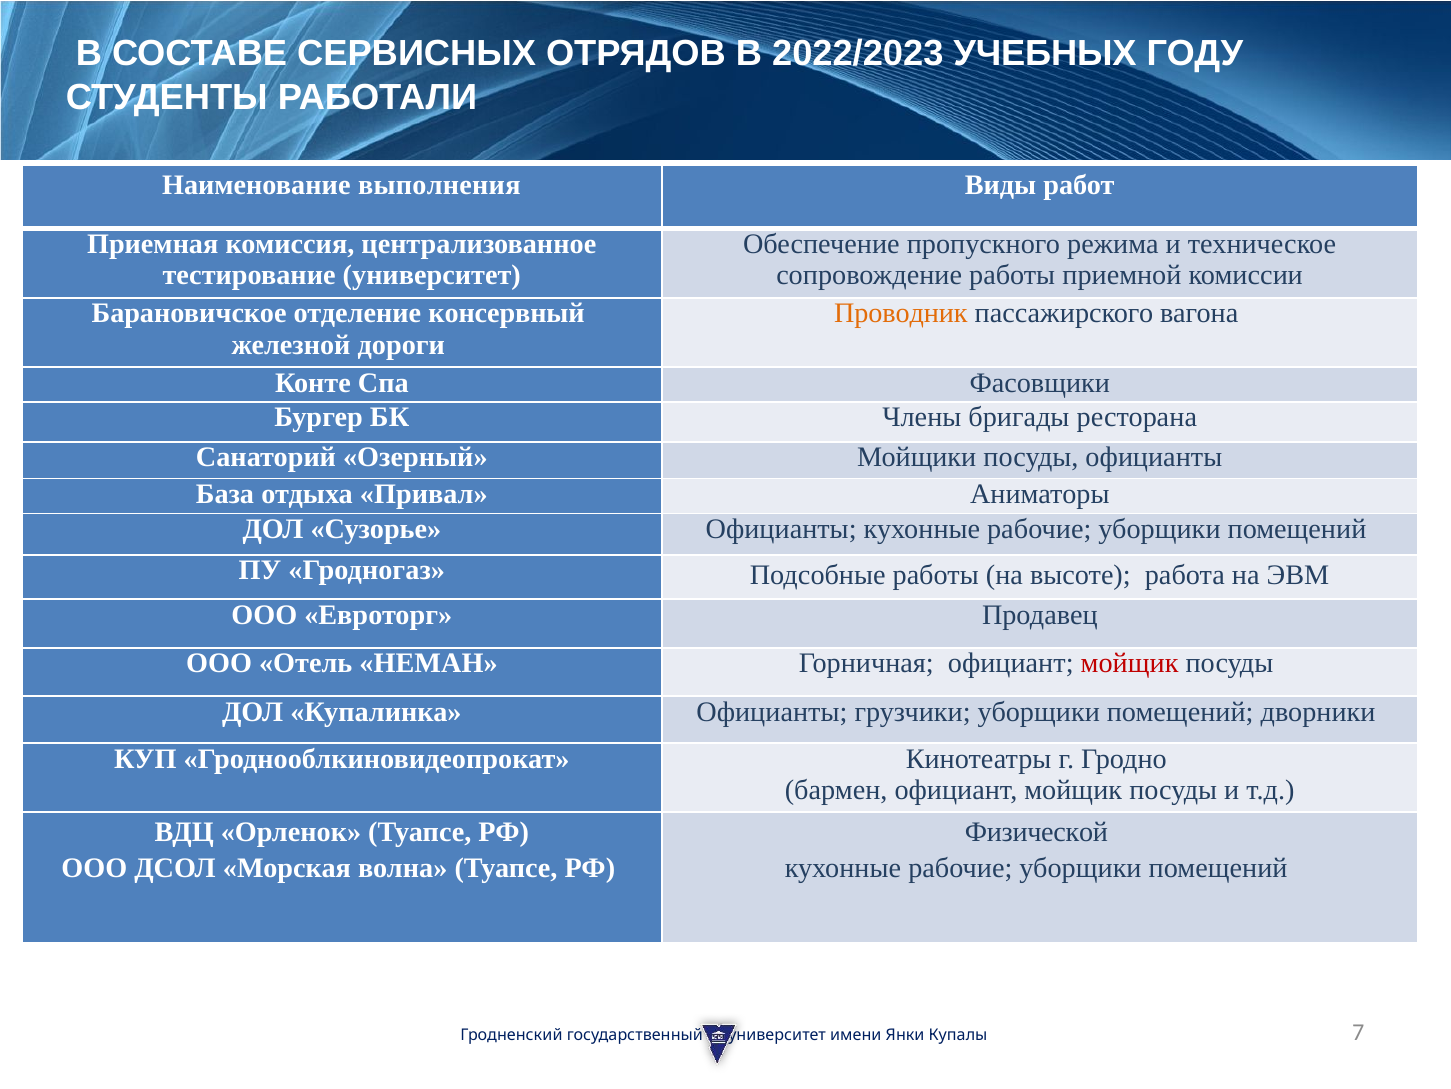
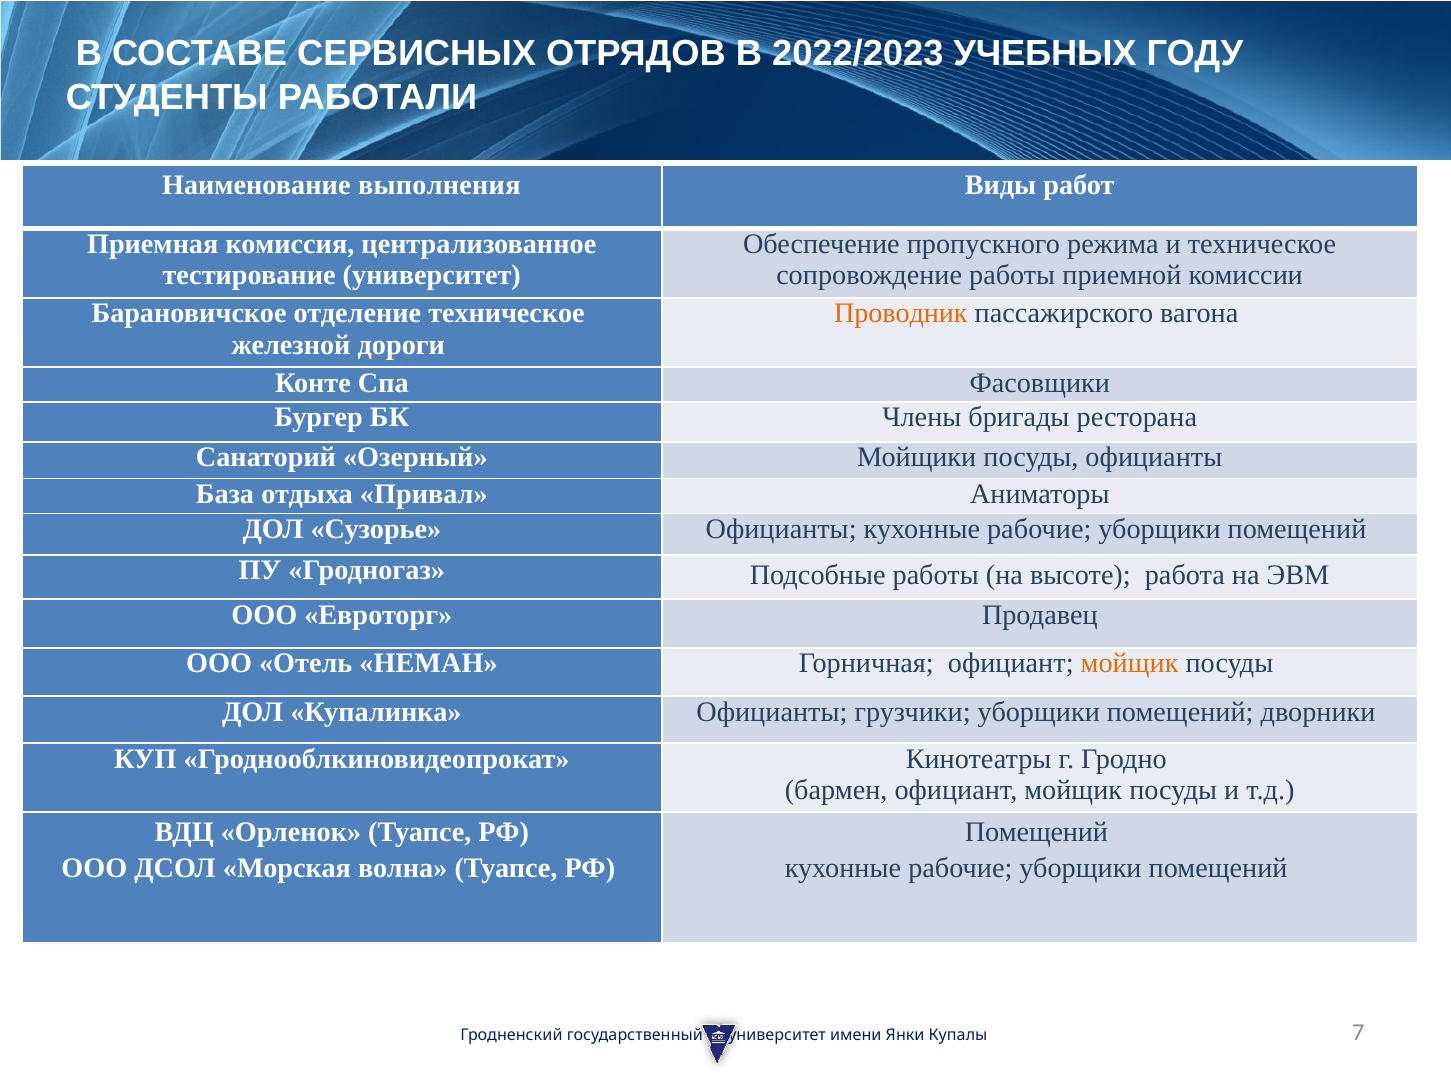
отделение консервный: консервный -> техническое
мойщик at (1130, 663) colour: red -> orange
Физической at (1036, 832): Физической -> Помещений
